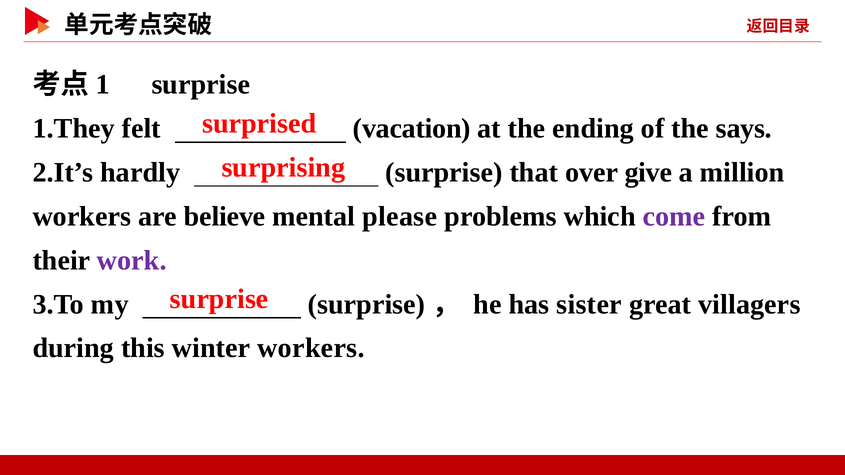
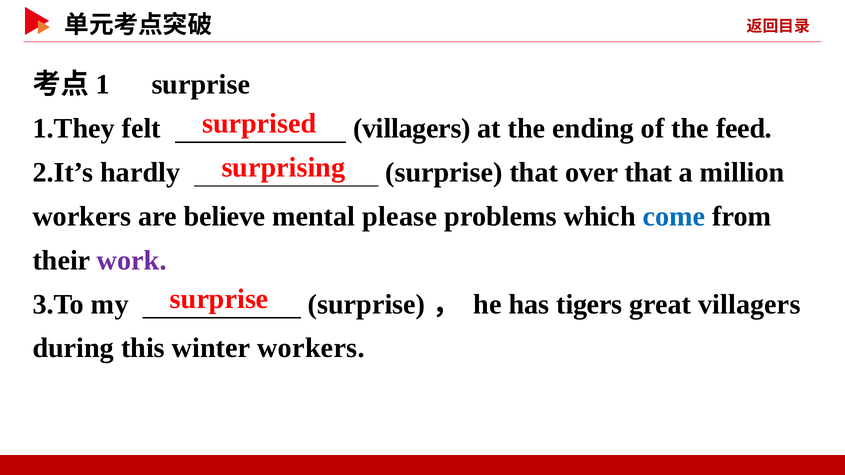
felt vacation: vacation -> villagers
says: says -> feed
over give: give -> that
come colour: purple -> blue
sister: sister -> tigers
